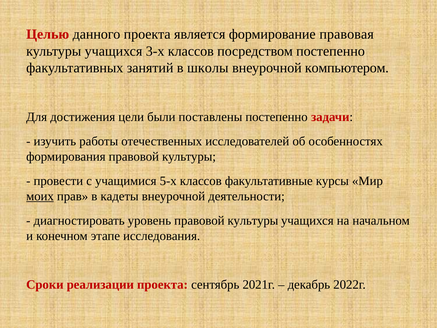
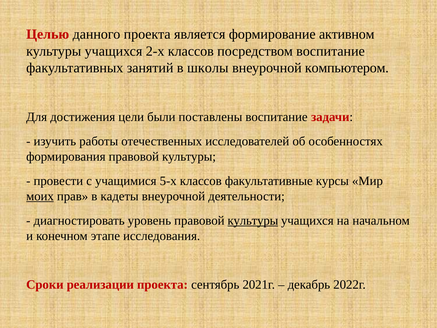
правовая: правовая -> активном
3-х: 3-х -> 2-х
посредством постепенно: постепенно -> воспитание
поставлены постепенно: постепенно -> воспитание
культуры at (253, 220) underline: none -> present
